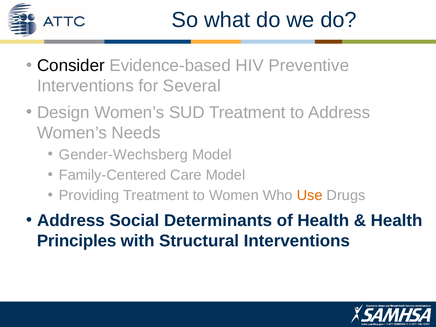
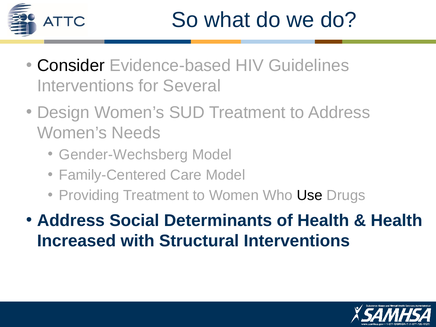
Preventive: Preventive -> Guidelines
Use colour: orange -> black
Principles: Principles -> Increased
